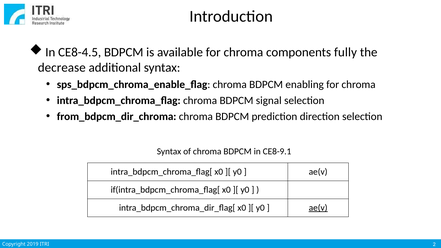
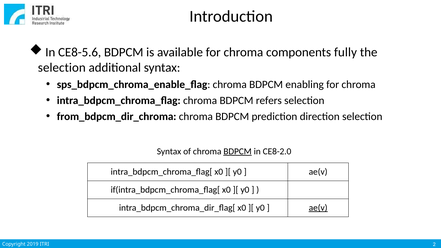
CE8-4.5: CE8-4.5 -> CE8-5.6
decrease at (62, 68): decrease -> selection
signal: signal -> refers
BDPCM at (238, 152) underline: none -> present
CE8-9.1: CE8-9.1 -> CE8-2.0
